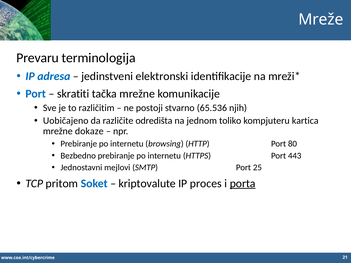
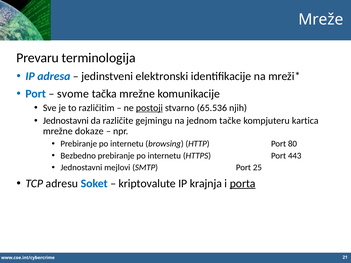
skratiti: skratiti -> svome
postoji underline: none -> present
Uobičajeno at (66, 121): Uobičajeno -> Jednostavni
odredišta: odredišta -> gejmingu
toliko: toliko -> tačke
pritom: pritom -> adresu
proces: proces -> krajnja
